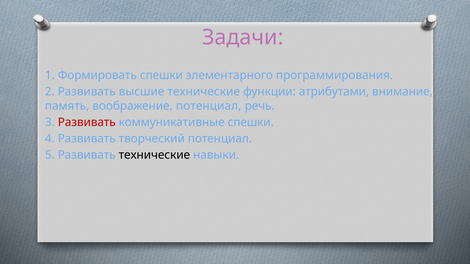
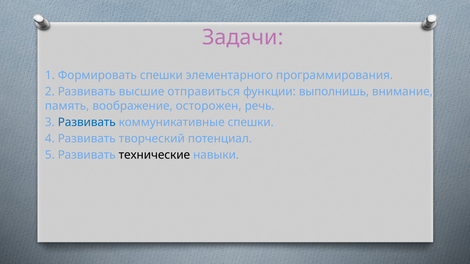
высшие технические: технические -> отправиться
атрибутами: атрибутами -> выполнишь
воображение потенциал: потенциал -> осторожен
Развивать at (87, 122) colour: red -> blue
